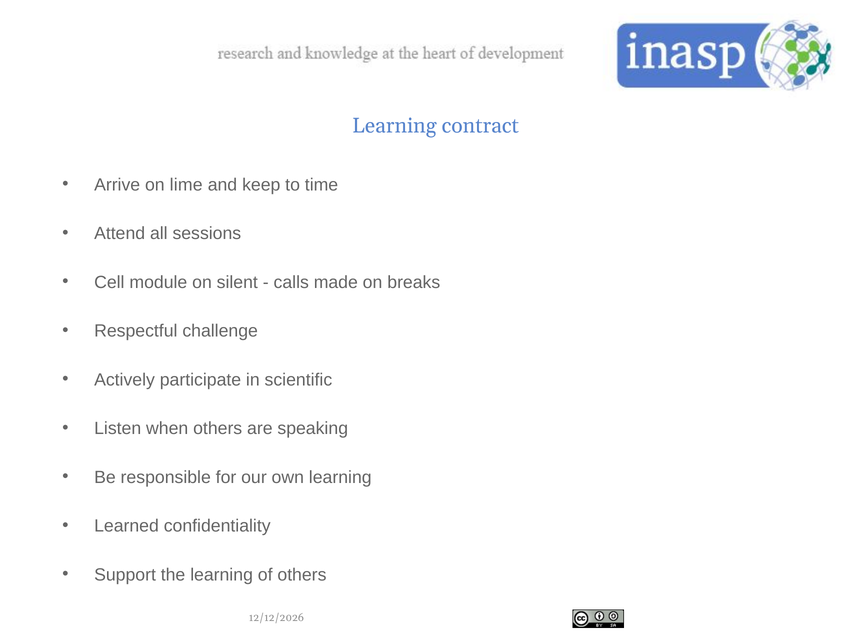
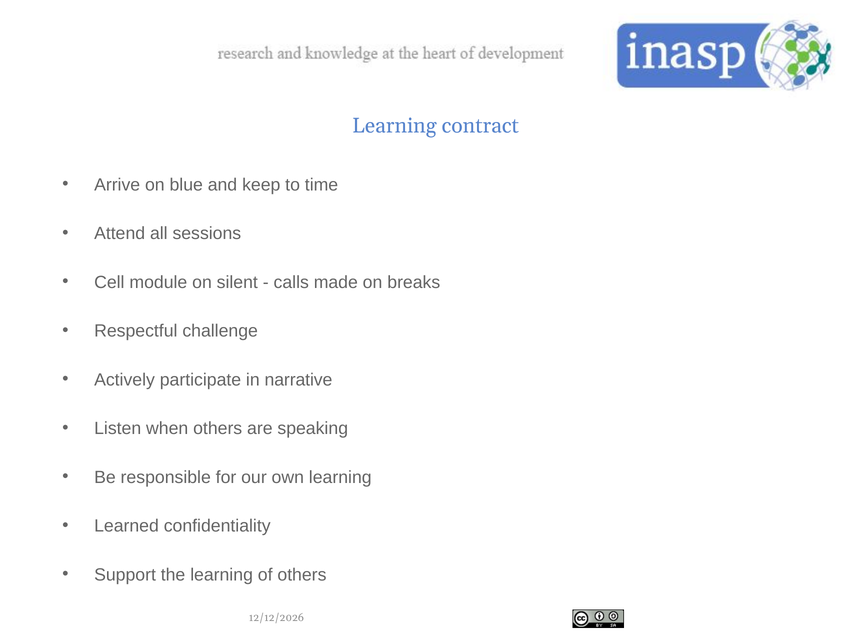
lime: lime -> blue
scientific: scientific -> narrative
